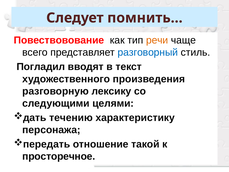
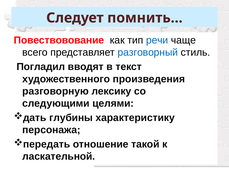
речи colour: orange -> blue
течению: течению -> глубины
просторечное: просторечное -> ласкательной
